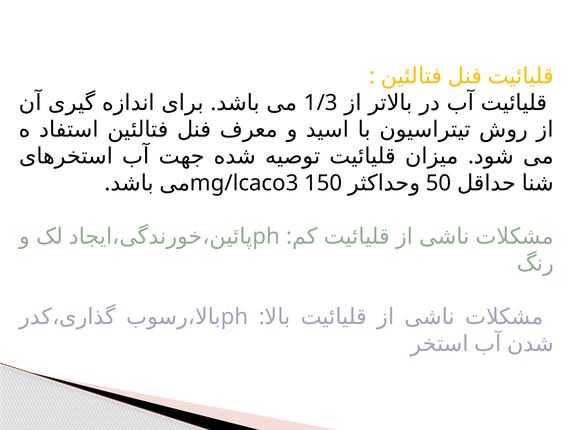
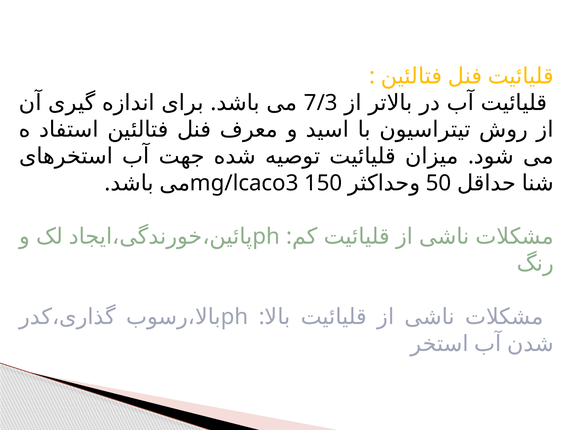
1/3: 1/3 -> 7/3
